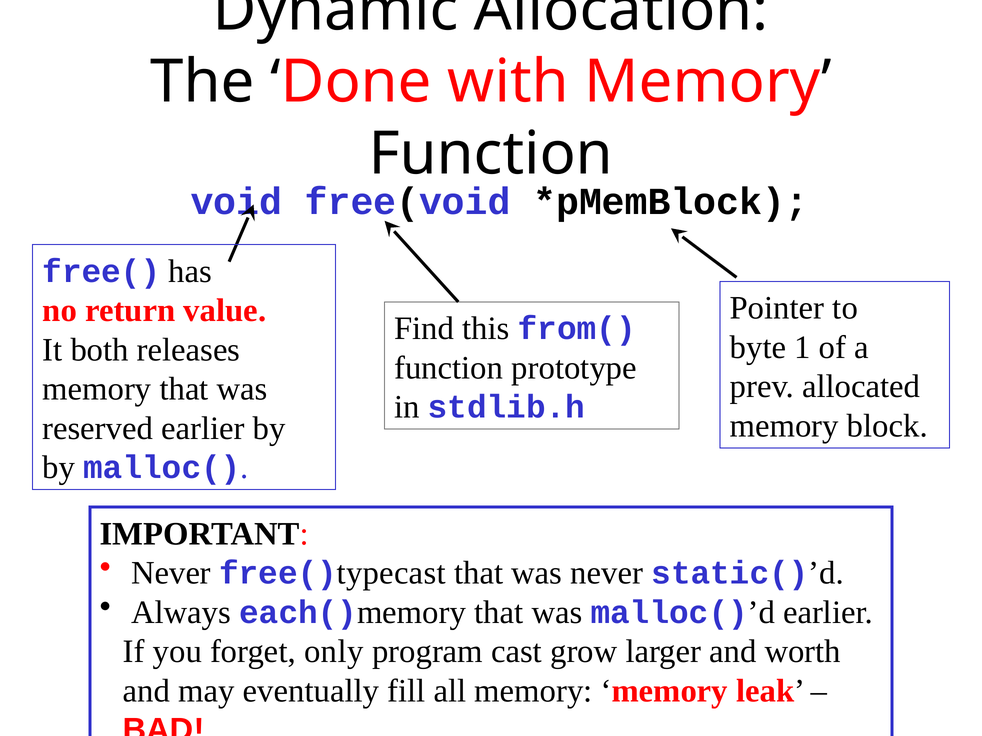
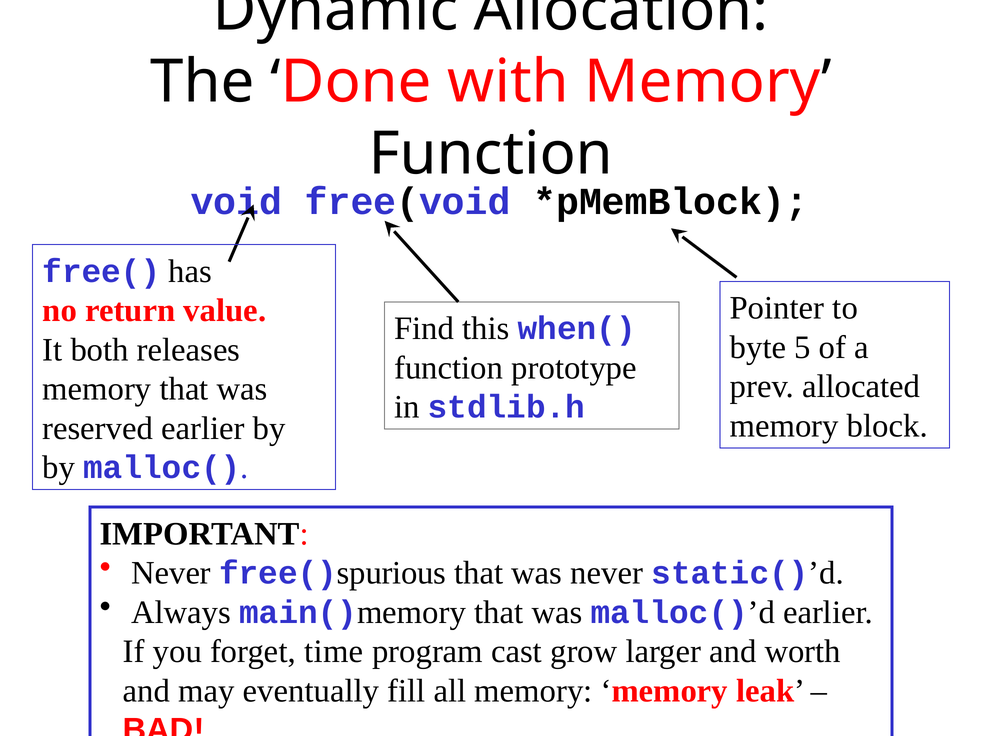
from(: from( -> when(
1: 1 -> 5
typecast: typecast -> spurious
each(: each( -> main(
only: only -> time
